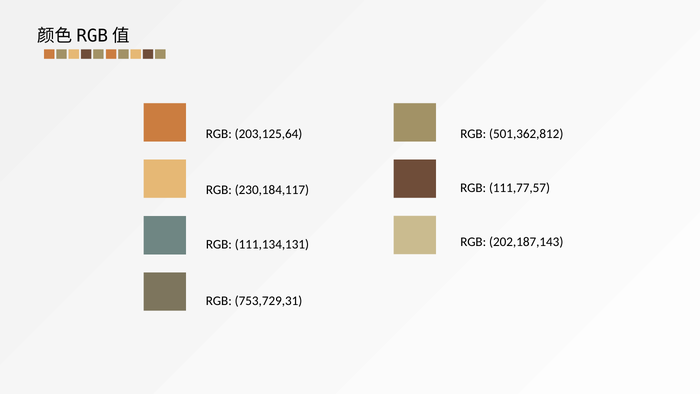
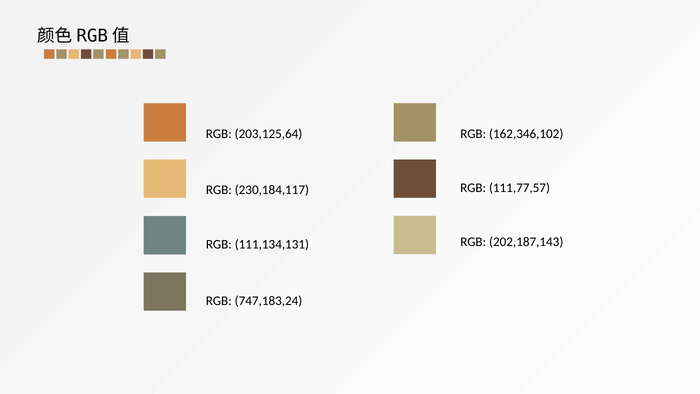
501,362,812: 501,362,812 -> 162,346,102
753,729,31: 753,729,31 -> 747,183,24
